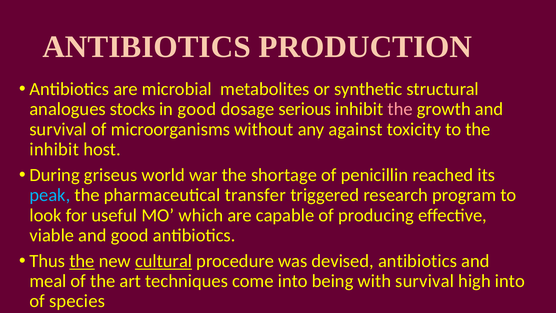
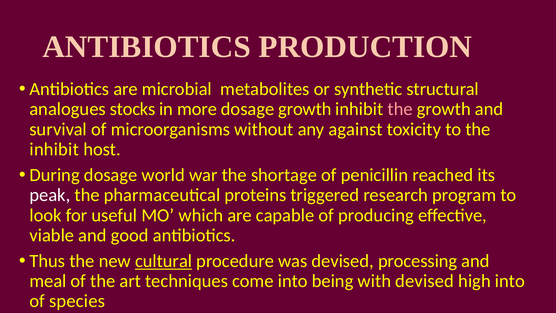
in good: good -> more
dosage serious: serious -> growth
During griseus: griseus -> dosage
peak colour: light blue -> white
transfer: transfer -> proteins
the at (82, 261) underline: present -> none
devised antibiotics: antibiotics -> processing
with survival: survival -> devised
